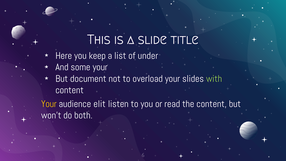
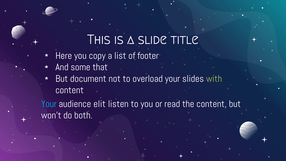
keep: keep -> copy
under: under -> footer
some your: your -> that
Your at (49, 104) colour: yellow -> light blue
